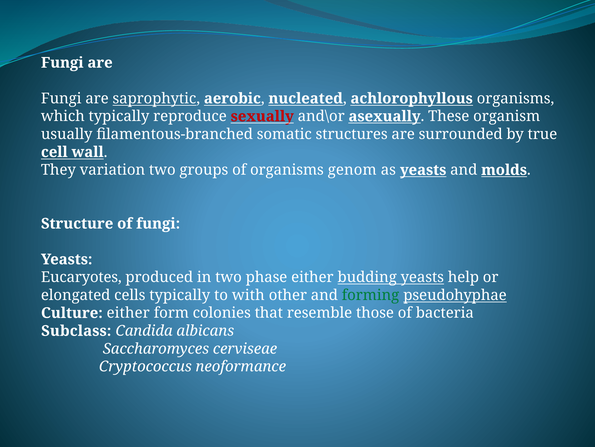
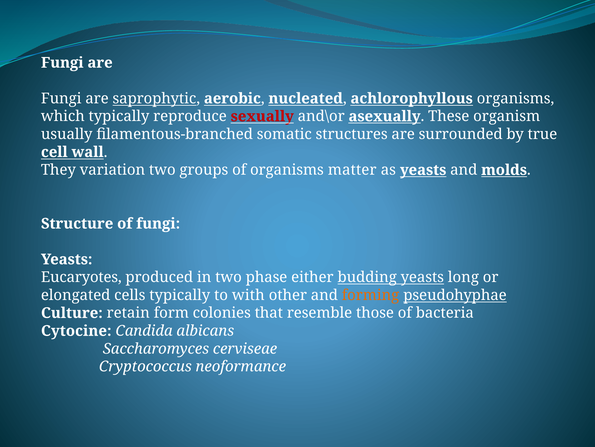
genom: genom -> matter
help: help -> long
forming colour: green -> orange
Culture either: either -> retain
Subclass: Subclass -> Cytocine
